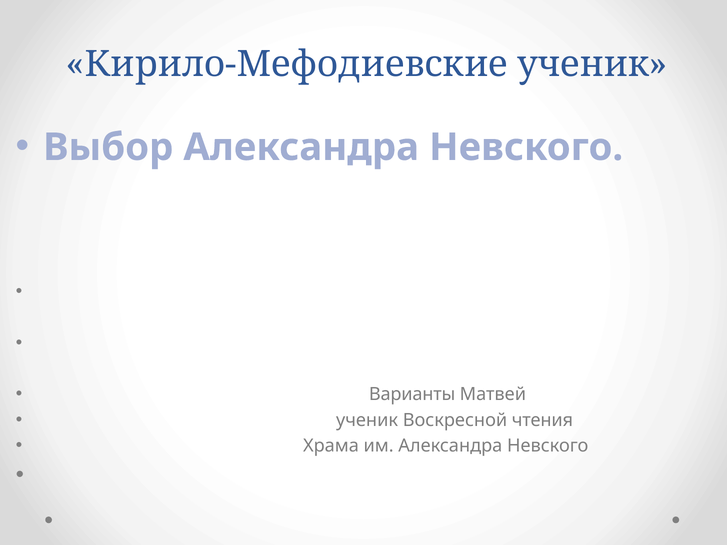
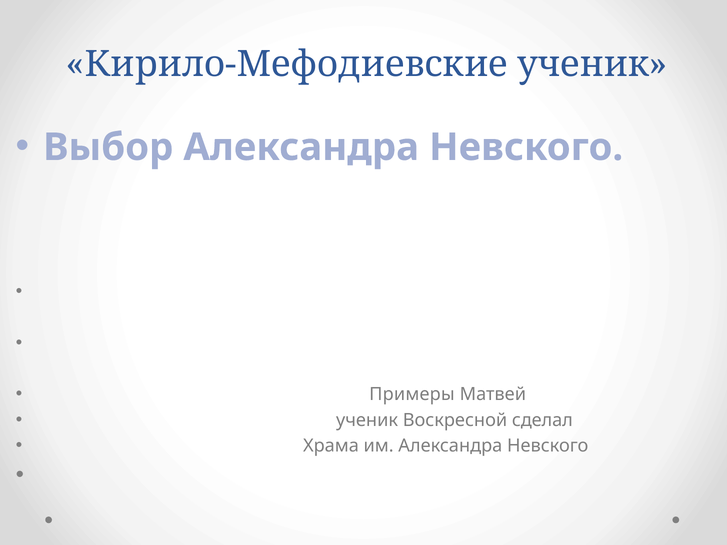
Варианты: Варианты -> Примеры
чтения: чтения -> сделал
